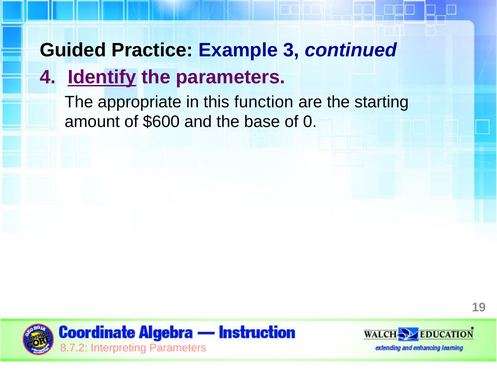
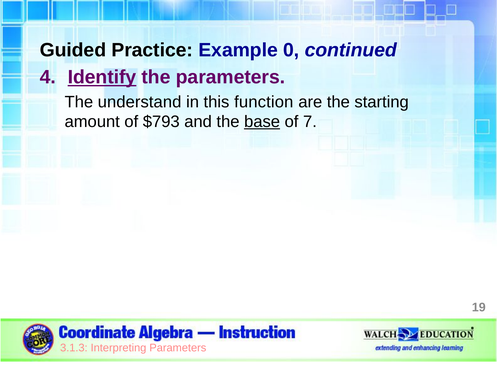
3: 3 -> 0
appropriate: appropriate -> understand
$600: $600 -> $793
base underline: none -> present
0: 0 -> 7
8.7.2: 8.7.2 -> 3.1.3
